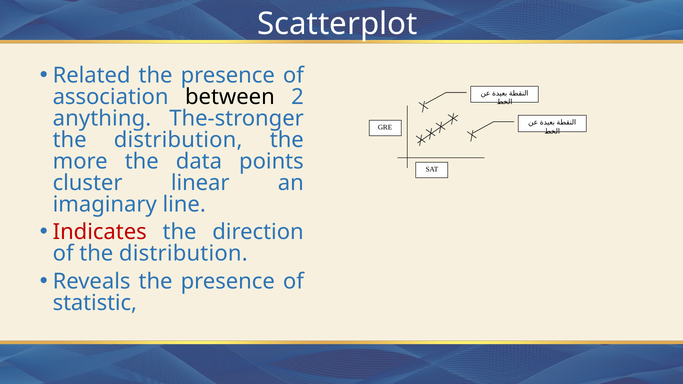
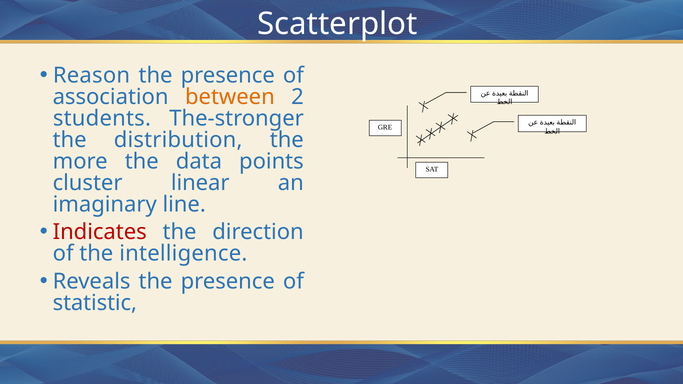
Related: Related -> Reason
between colour: black -> orange
anything: anything -> students
of the distribution: distribution -> intelligence
